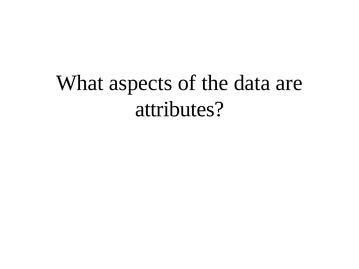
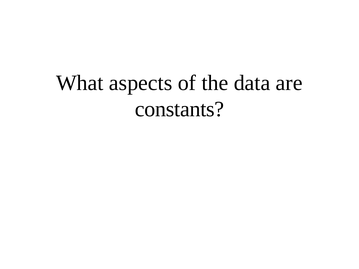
attributes: attributes -> constants
